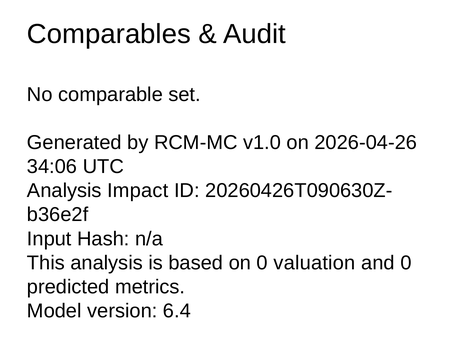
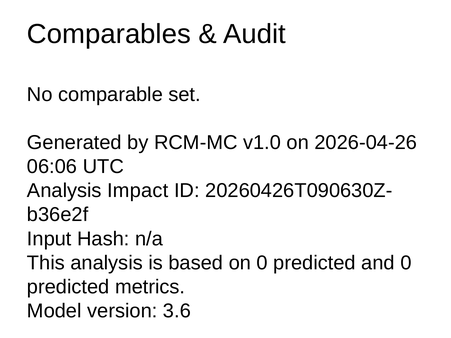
34:06: 34:06 -> 06:06
on 0 valuation: valuation -> predicted
6.4: 6.4 -> 3.6
